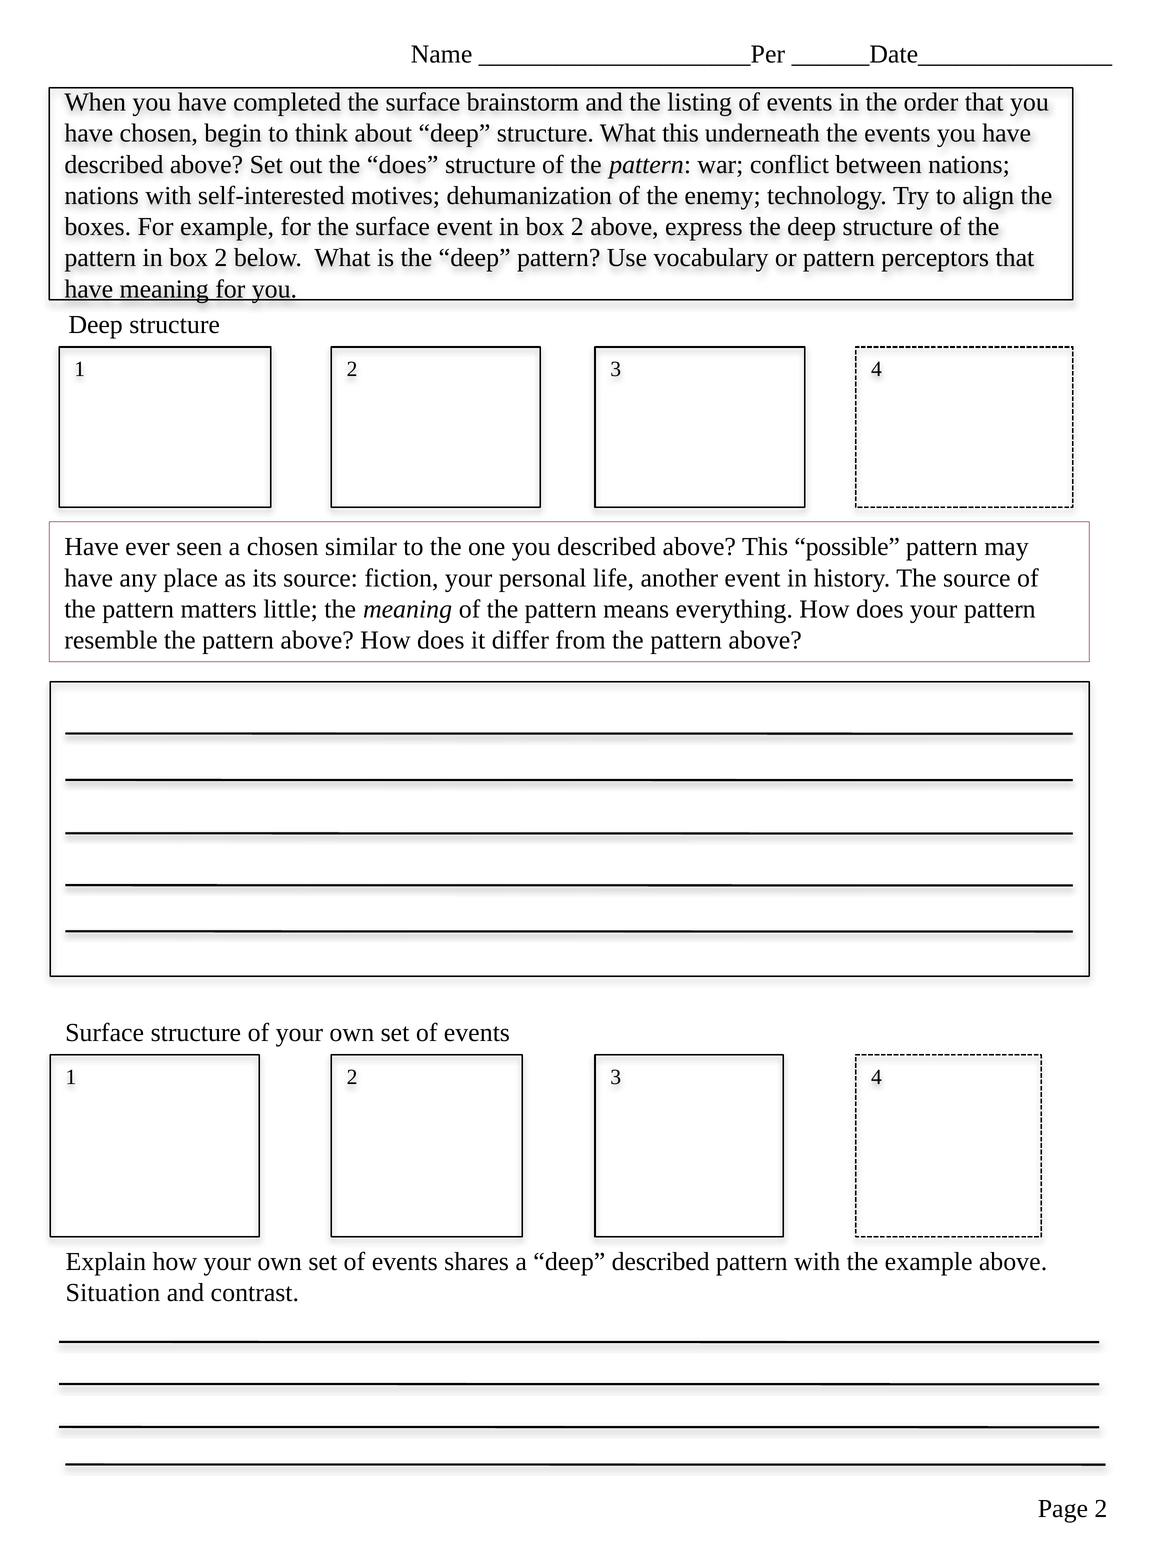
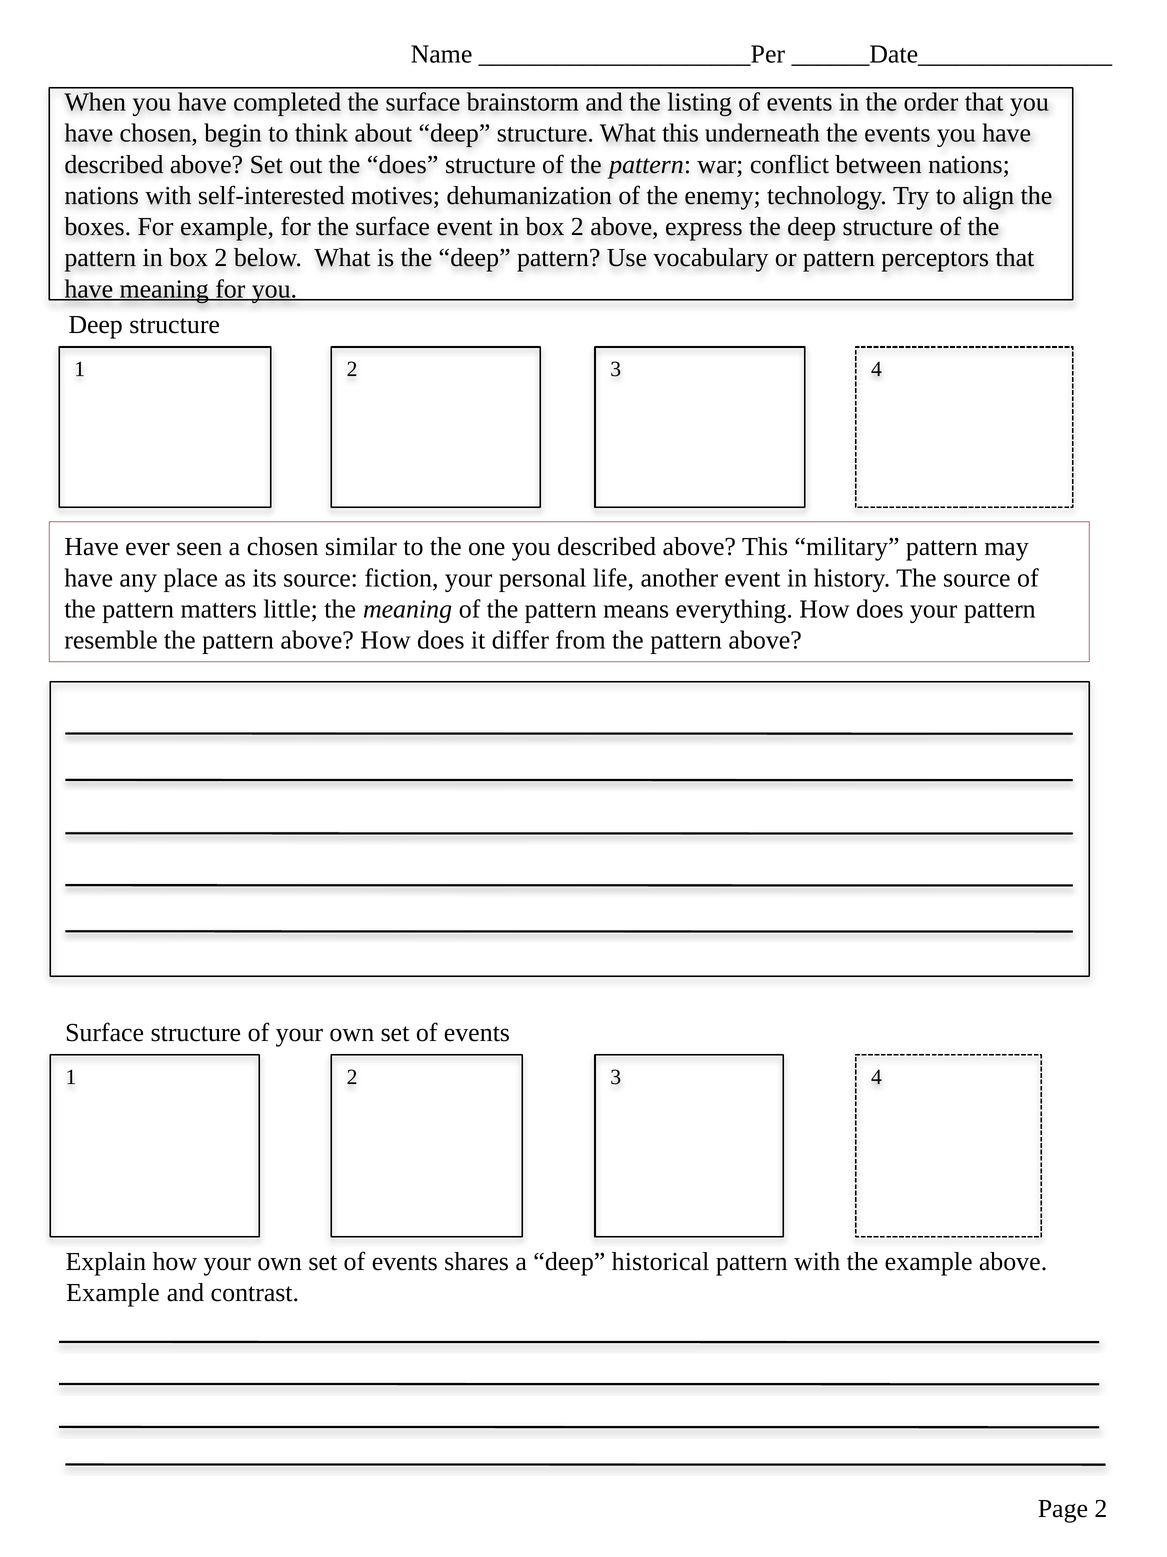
possible: possible -> military
deep described: described -> historical
Situation at (113, 1292): Situation -> Example
